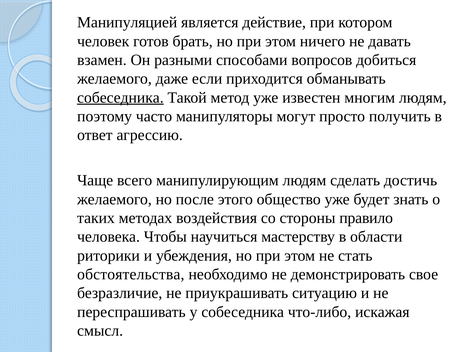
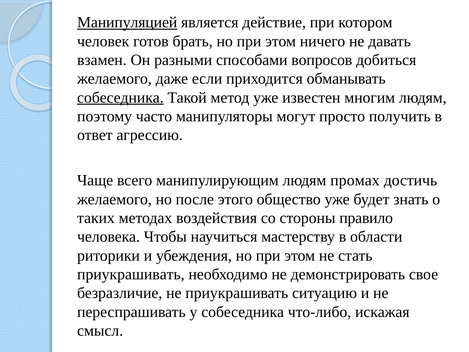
Манипуляцией underline: none -> present
сделать: сделать -> промах
обстоятельства at (131, 274): обстоятельства -> приукрашивать
